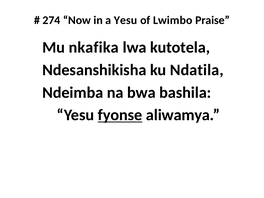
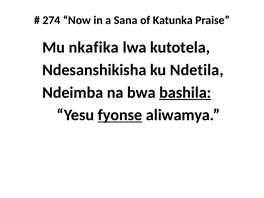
a Yesu: Yesu -> Sana
Lwimbo: Lwimbo -> Katunka
Ndatila: Ndatila -> Ndetila
bashila underline: none -> present
